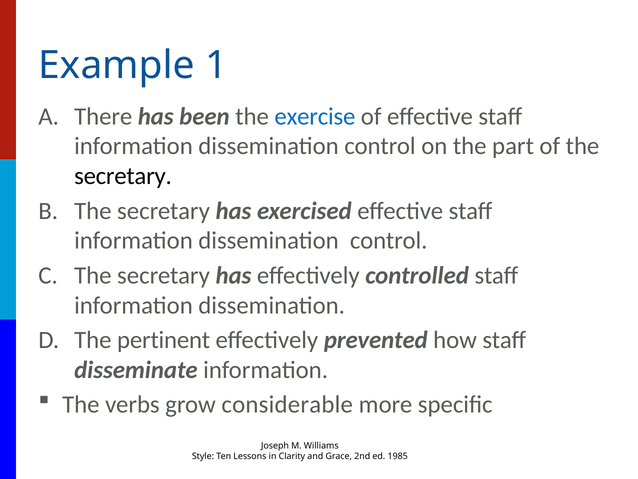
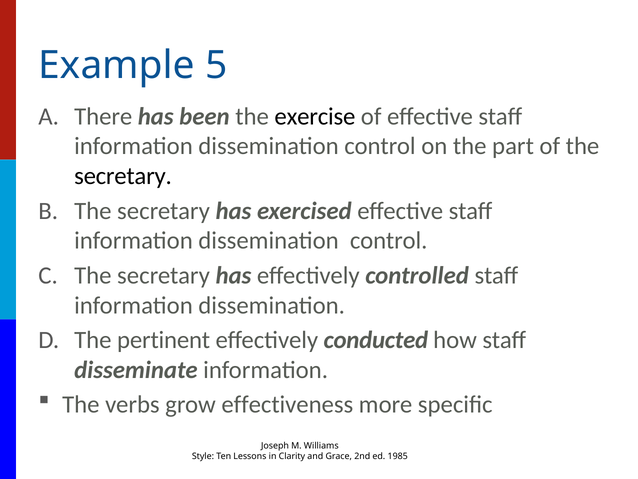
1: 1 -> 5
exercise colour: blue -> black
prevented: prevented -> conducted
considerable: considerable -> effectiveness
